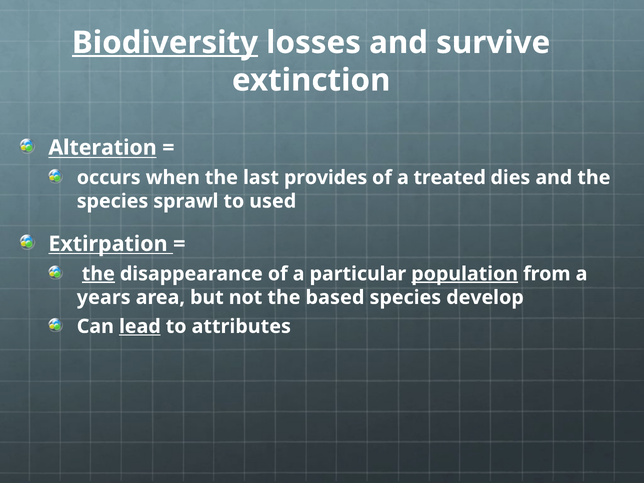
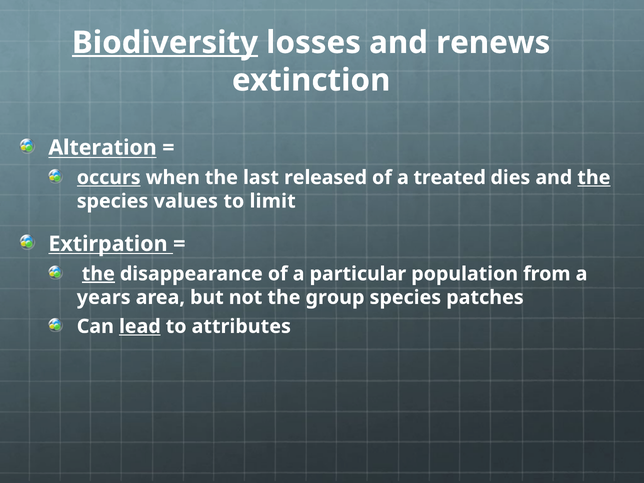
survive: survive -> renews
occurs underline: none -> present
provides: provides -> released
the at (594, 178) underline: none -> present
sprawl: sprawl -> values
used: used -> limit
population underline: present -> none
based: based -> group
develop: develop -> patches
